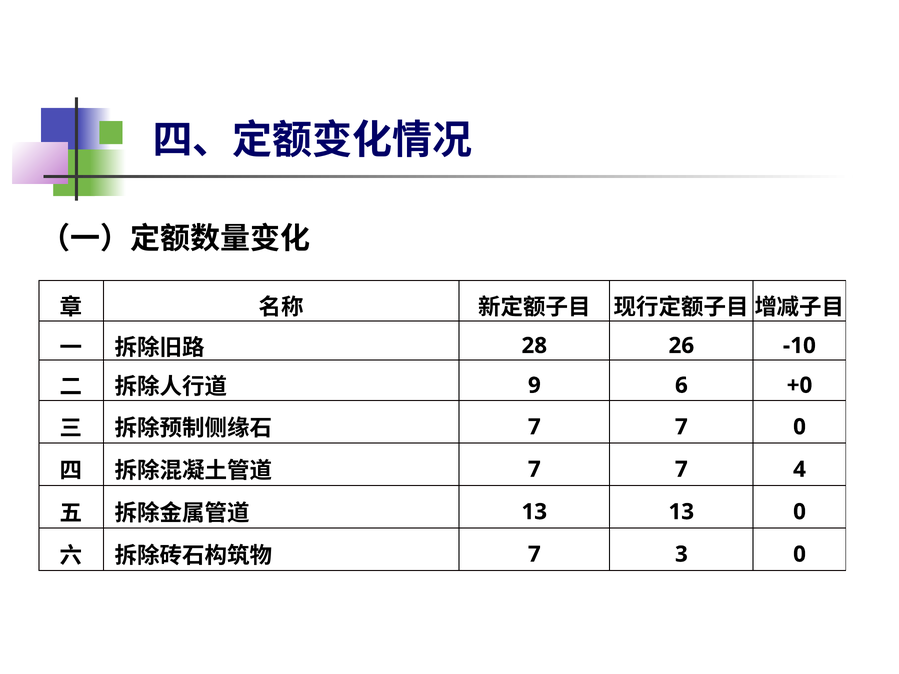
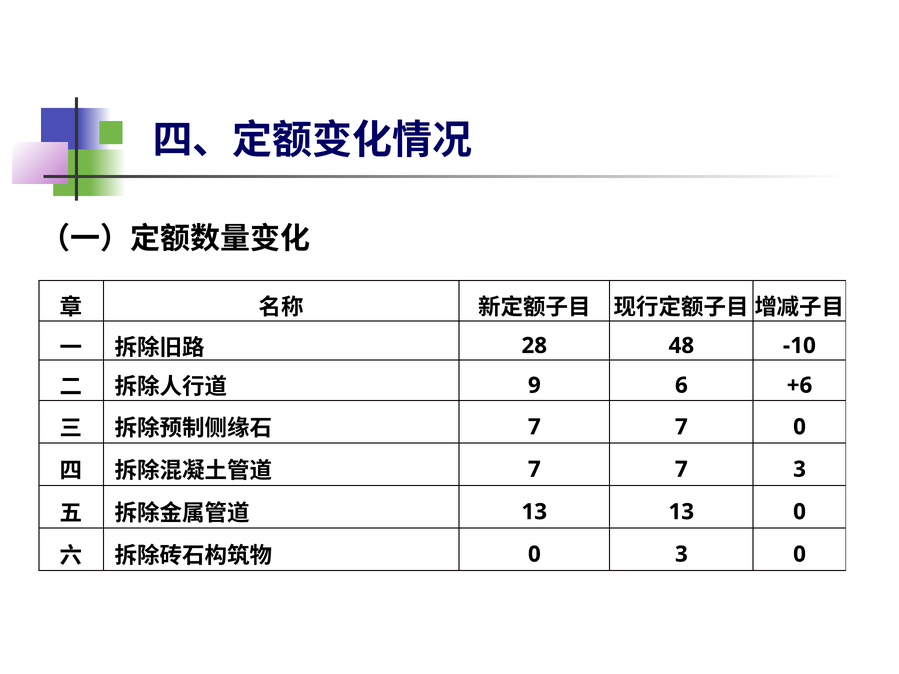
26: 26 -> 48
+0: +0 -> +6
7 4: 4 -> 3
7 at (534, 554): 7 -> 0
